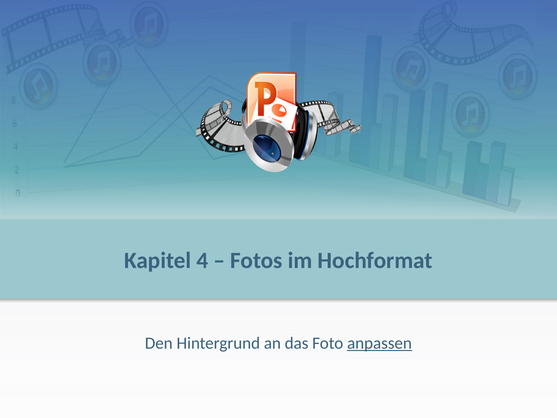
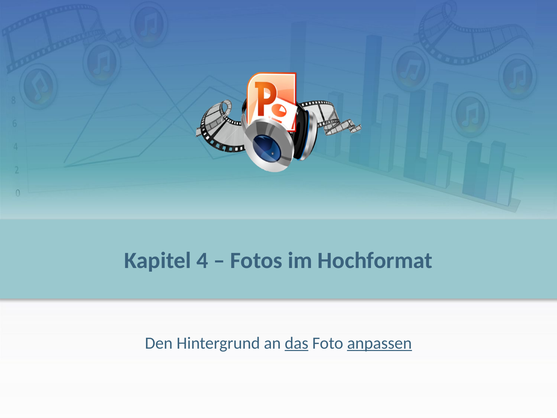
das underline: none -> present
